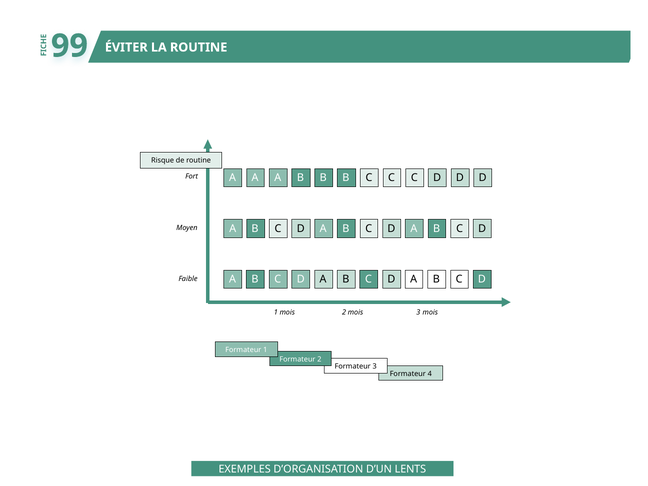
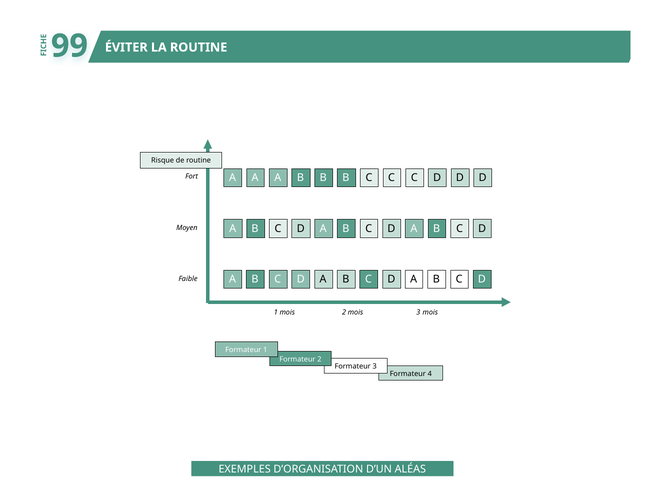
LENTS: LENTS -> ALÉAS
